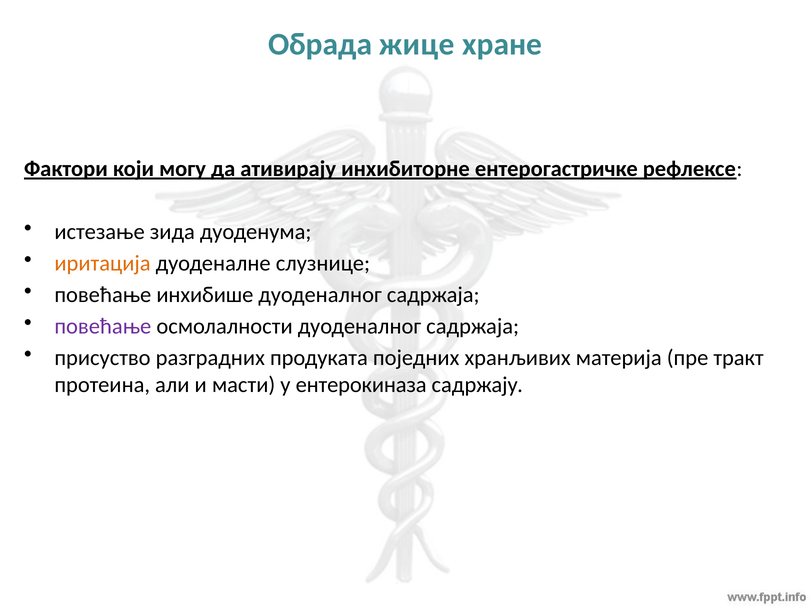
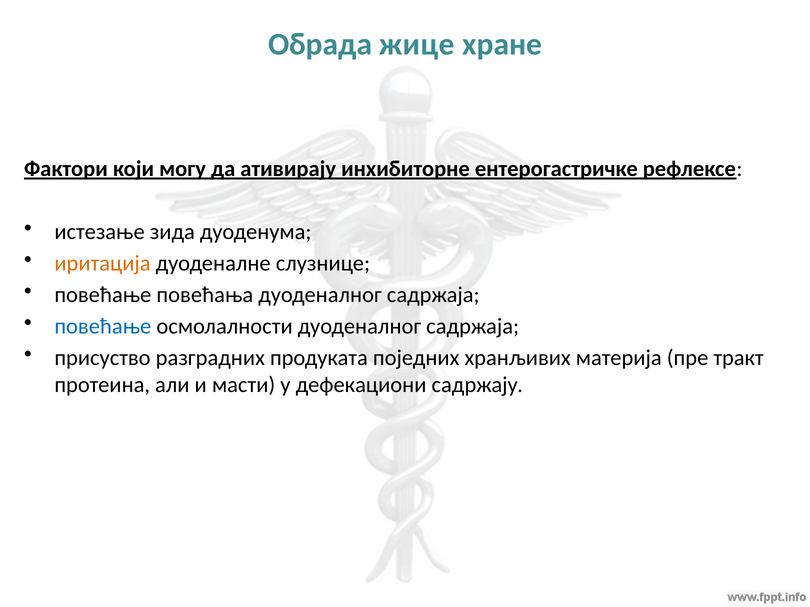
инхибише: инхибише -> повећања
повећање at (103, 327) colour: purple -> blue
ентерокиназа: ентерокиназа -> дефекациони
